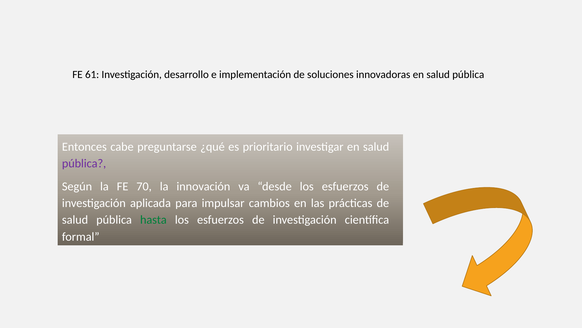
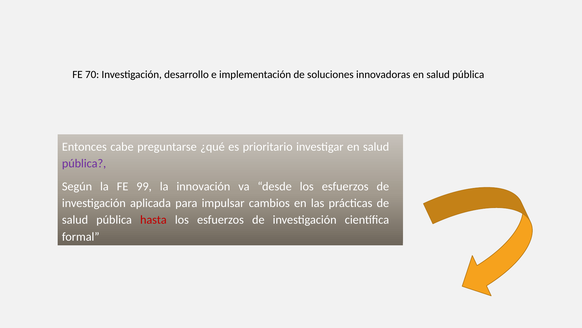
61: 61 -> 70
70: 70 -> 99
hasta colour: green -> red
